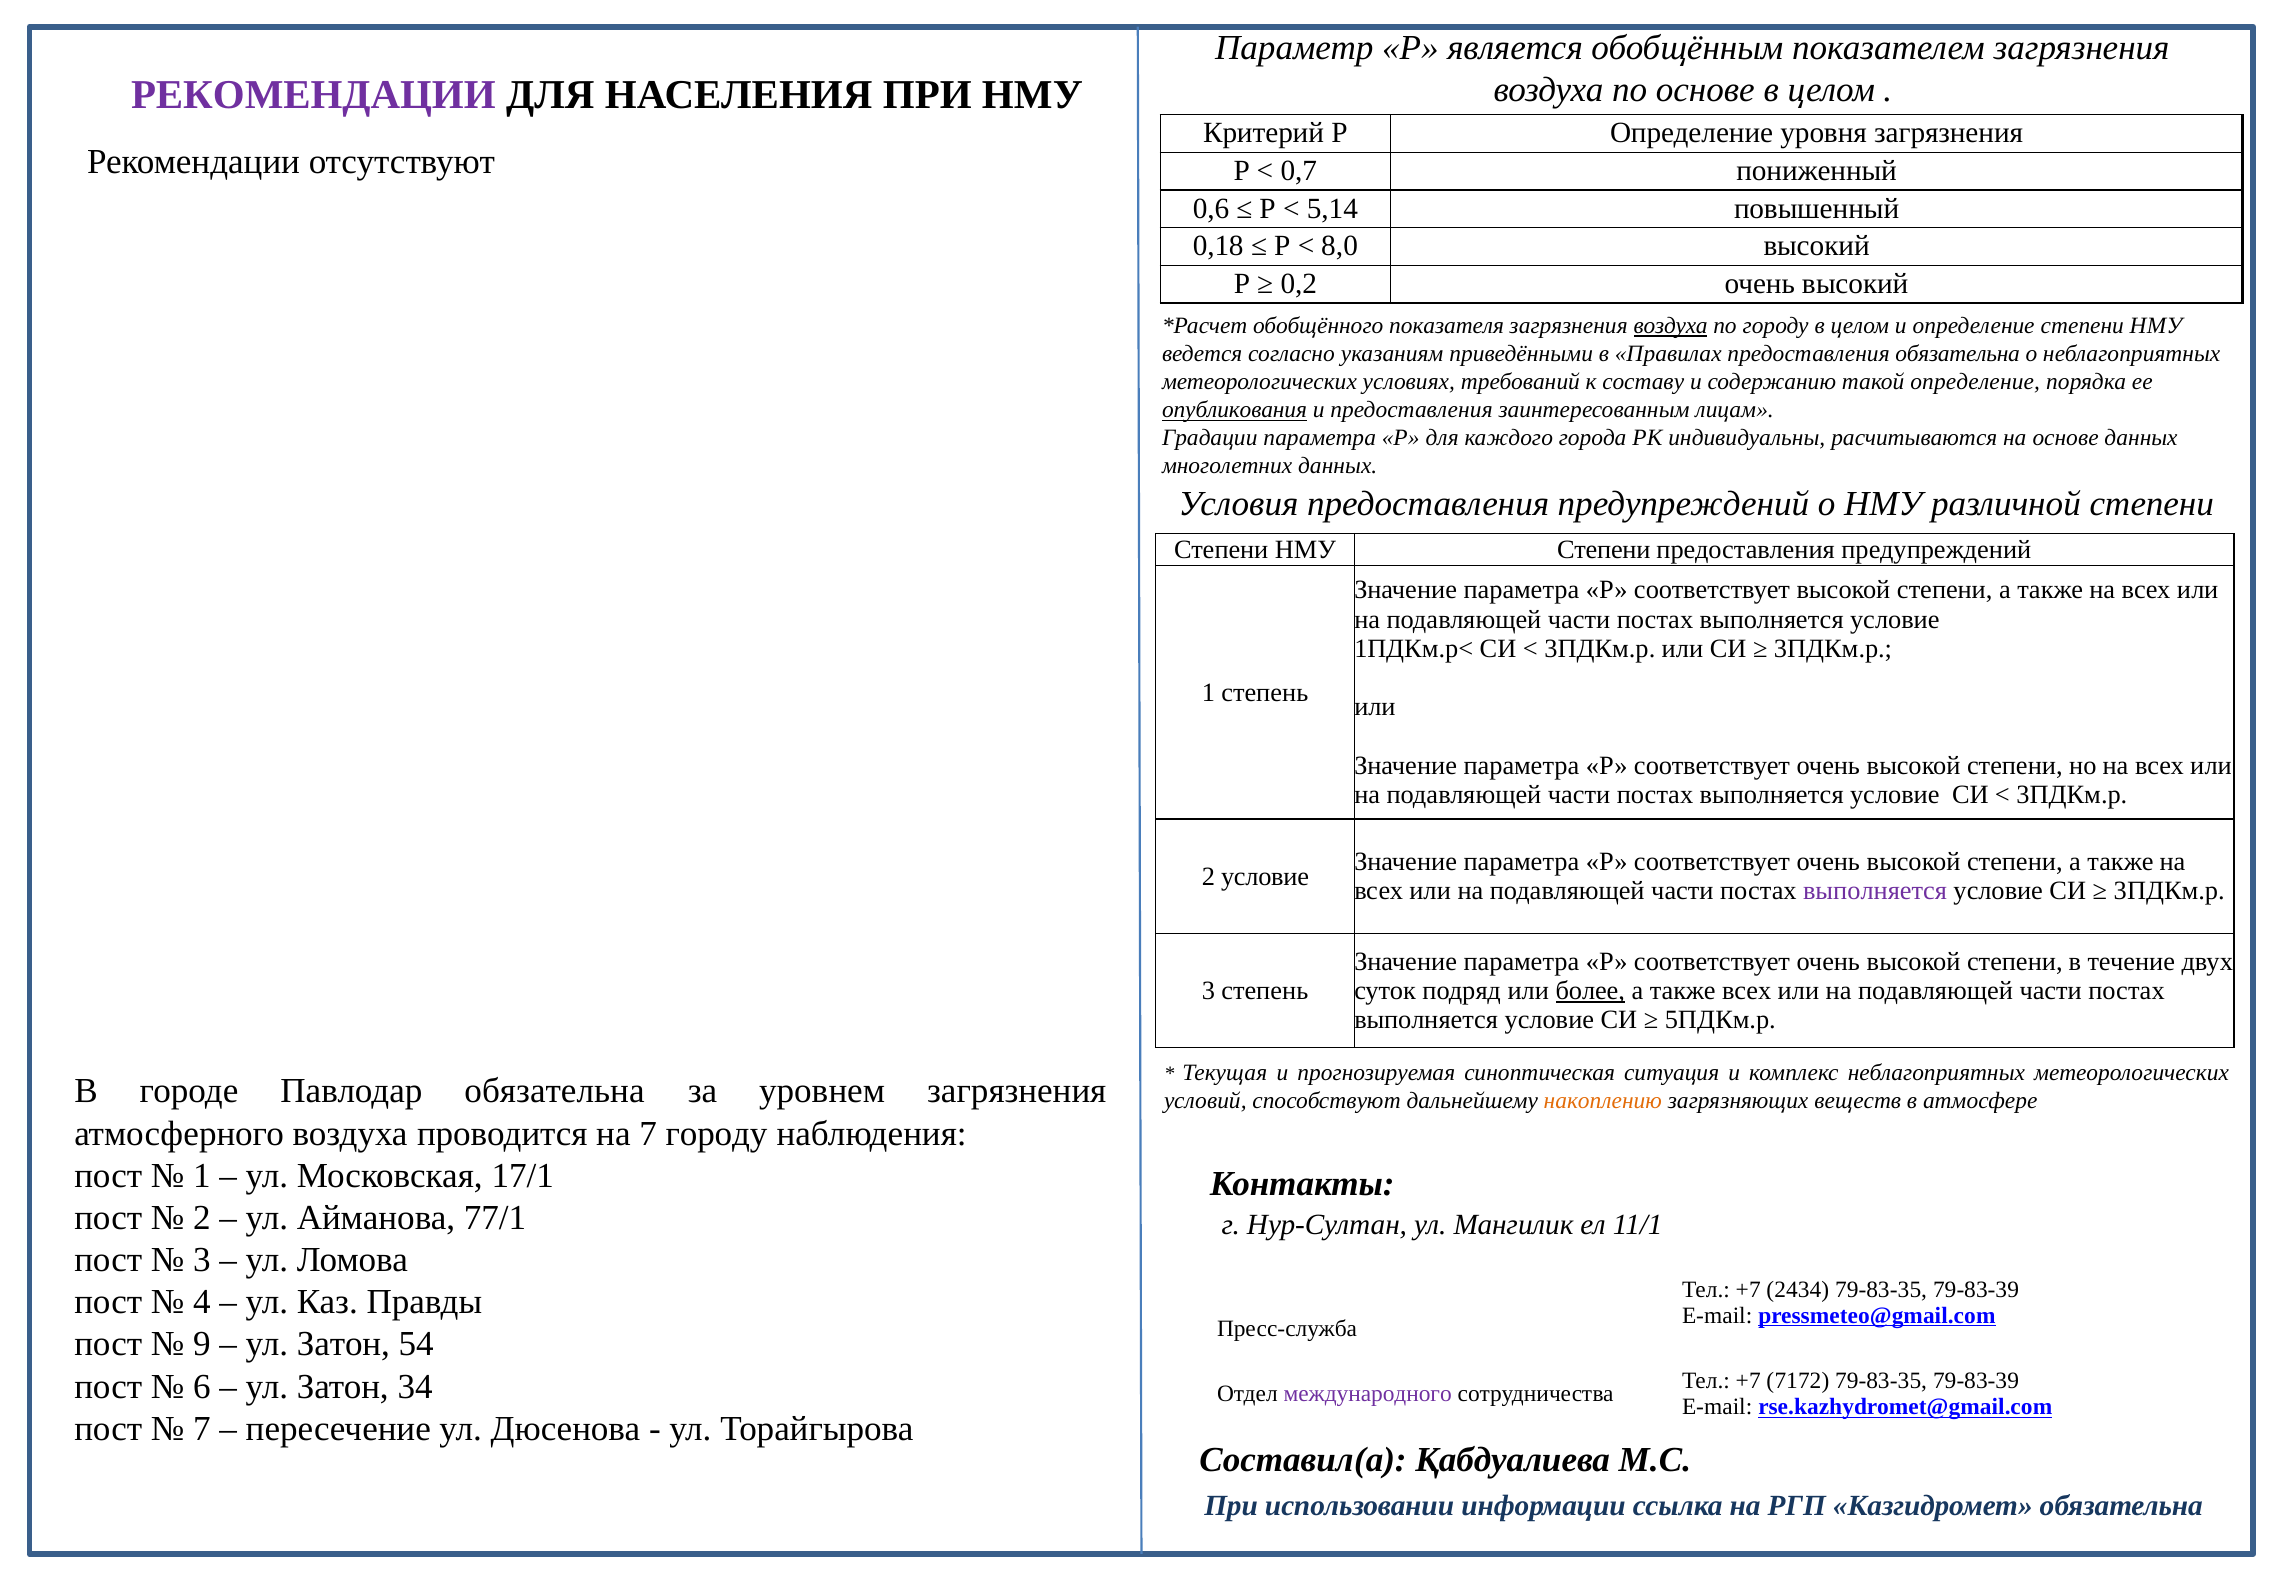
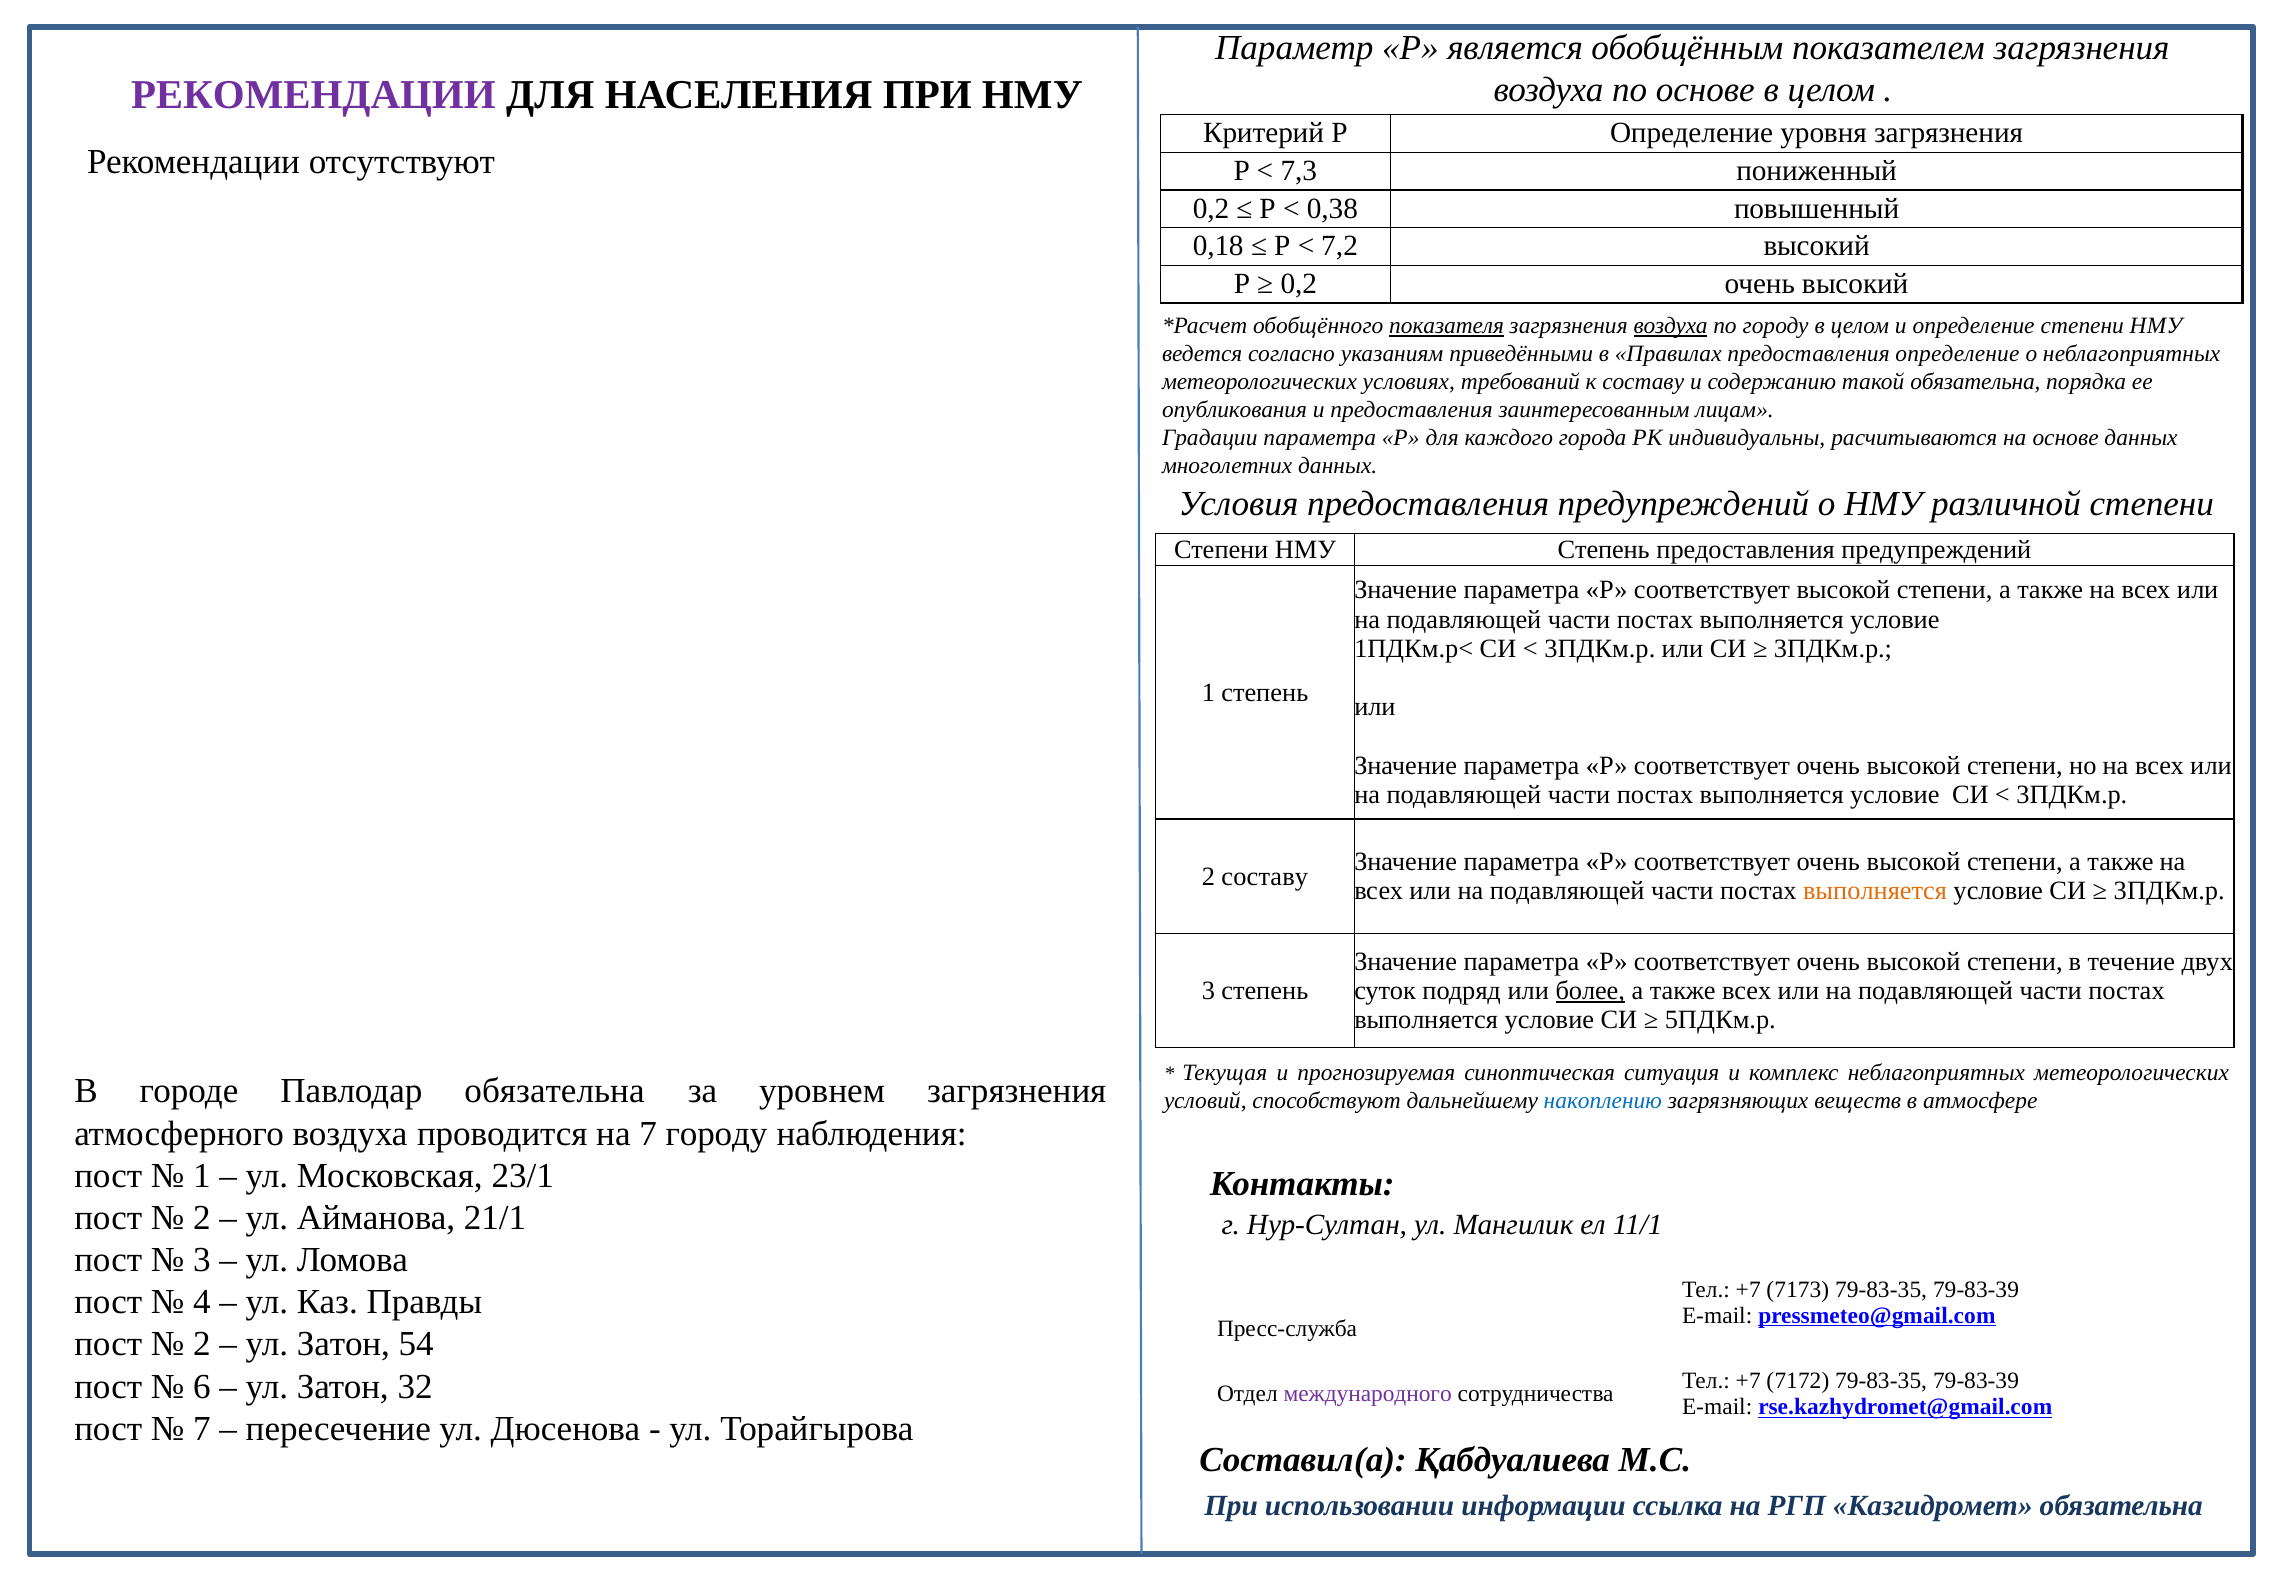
0,7: 0,7 -> 7,3
0,6 at (1211, 209): 0,6 -> 0,2
5,14: 5,14 -> 0,38
8,0: 8,0 -> 7,2
показателя underline: none -> present
предоставления обязательна: обязательна -> определение
такой определение: определение -> обязательна
опубликования underline: present -> none
НМУ Степени: Степени -> Степень
2 условие: условие -> составу
выполняется at (1875, 891) colour: purple -> orange
накоплению colour: orange -> blue
17/1: 17/1 -> 23/1
77/1: 77/1 -> 21/1
2434: 2434 -> 7173
9 at (202, 1344): 9 -> 2
34: 34 -> 32
